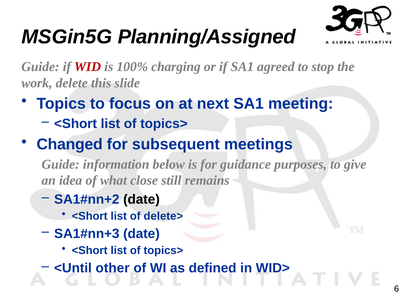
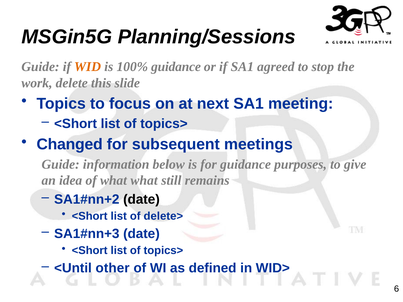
Planning/Assigned: Planning/Assigned -> Planning/Sessions
WID colour: red -> orange
100% charging: charging -> guidance
what close: close -> what
